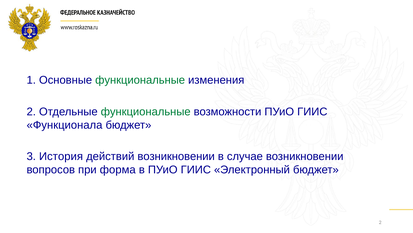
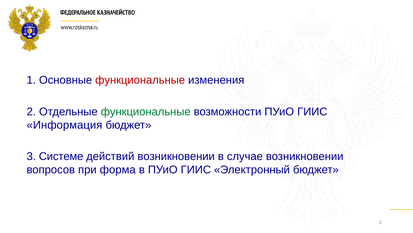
функциональные at (140, 80) colour: green -> red
Функционала: Функционала -> Информация
История: История -> Системе
